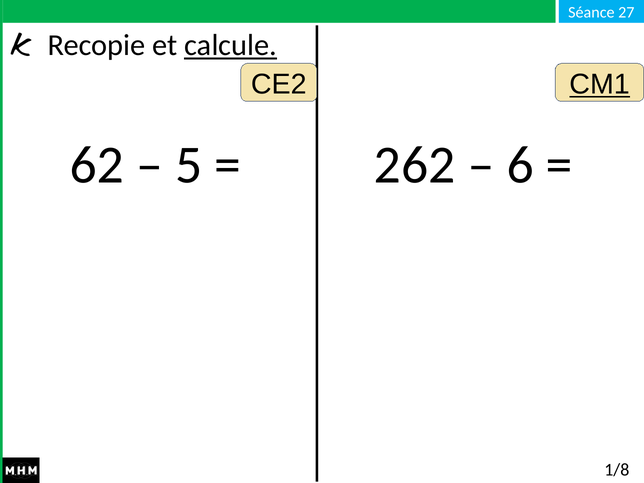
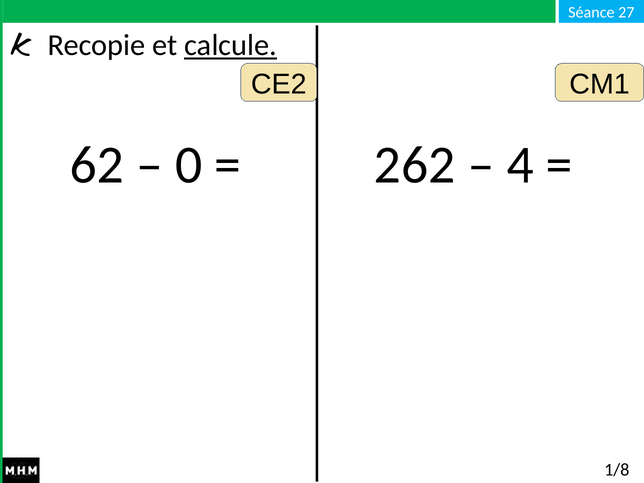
CM1 underline: present -> none
5: 5 -> 0
6: 6 -> 4
